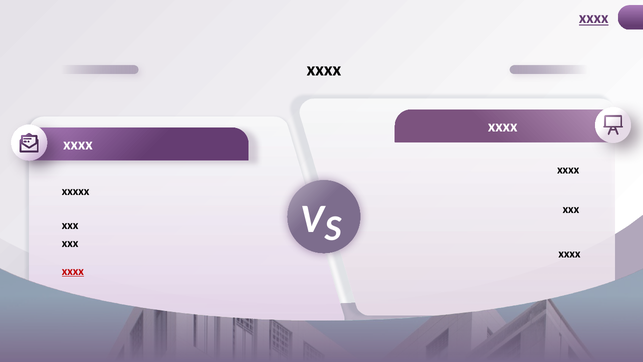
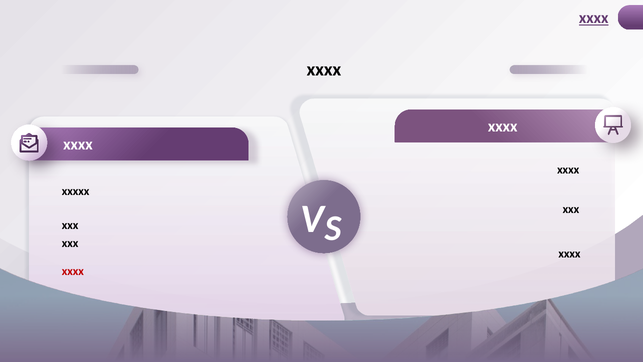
xxxx at (73, 271) underline: present -> none
